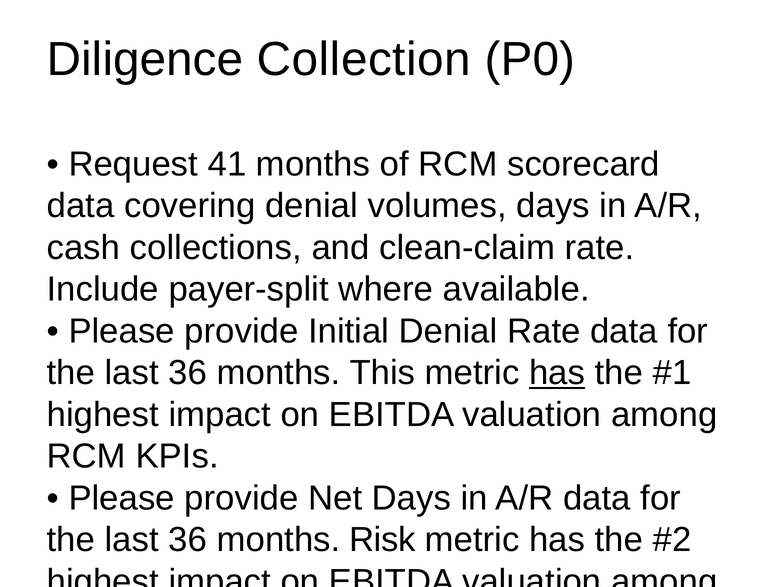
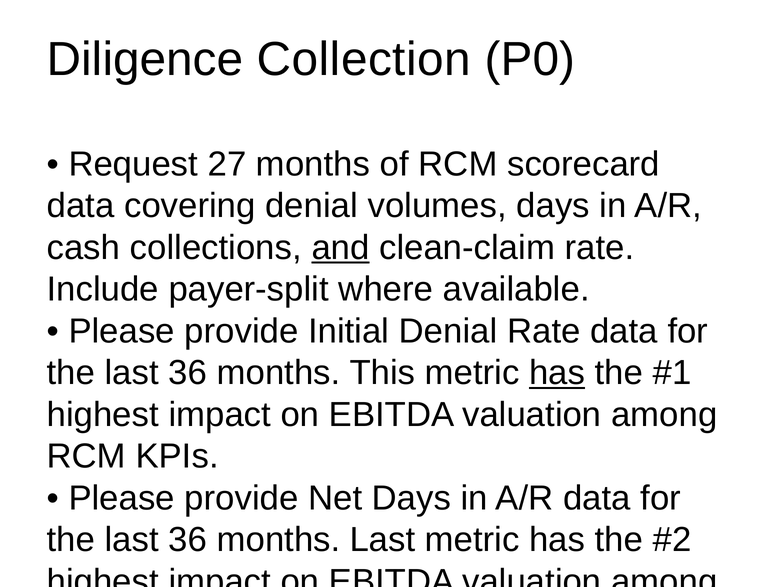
41: 41 -> 27
and underline: none -> present
months Risk: Risk -> Last
